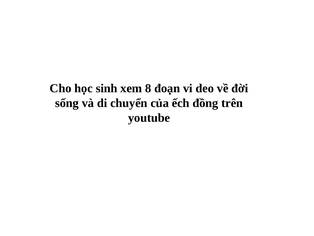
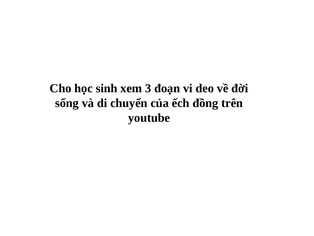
8: 8 -> 3
